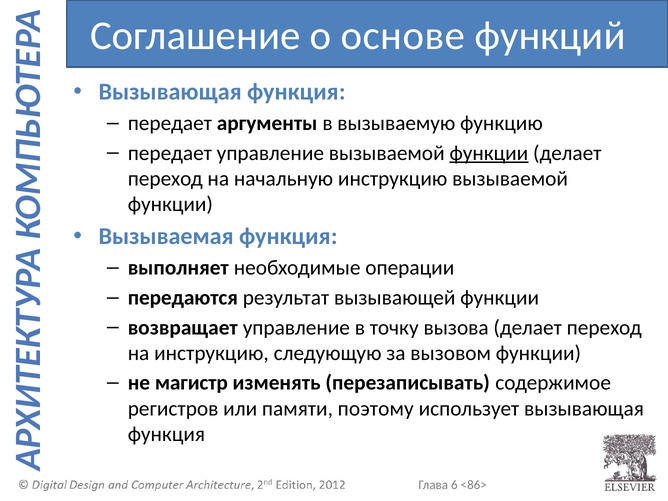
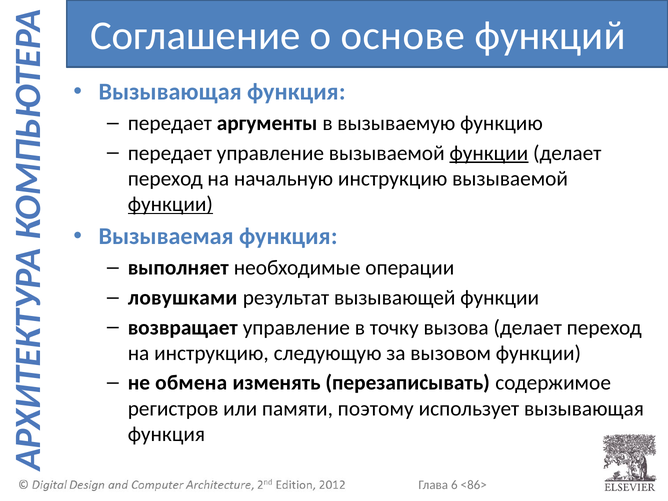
функции at (170, 204) underline: none -> present
передаются: передаются -> ловушками
магистр: магистр -> обмена
